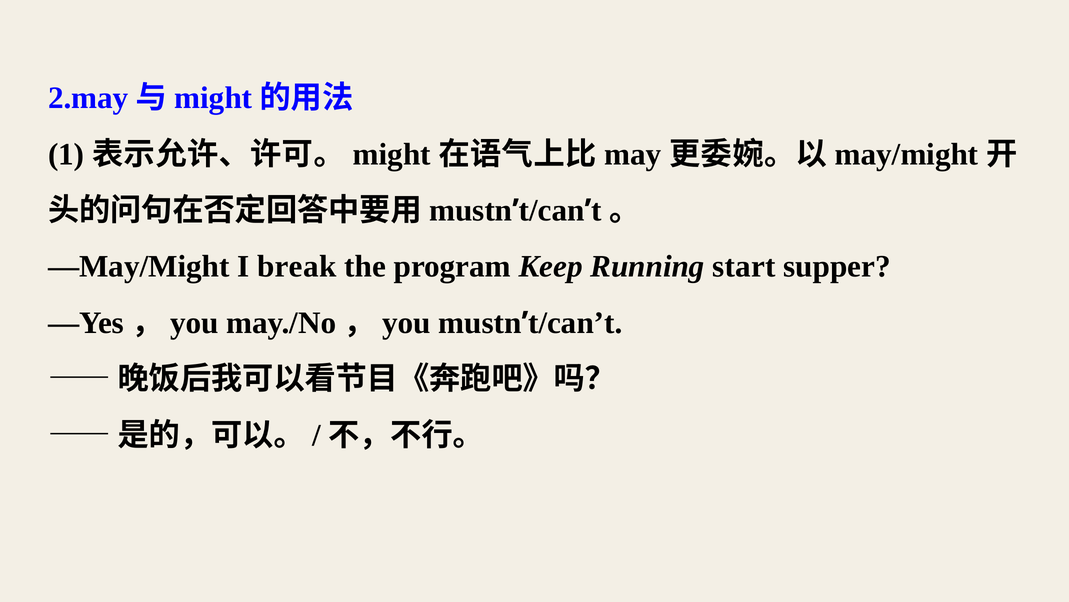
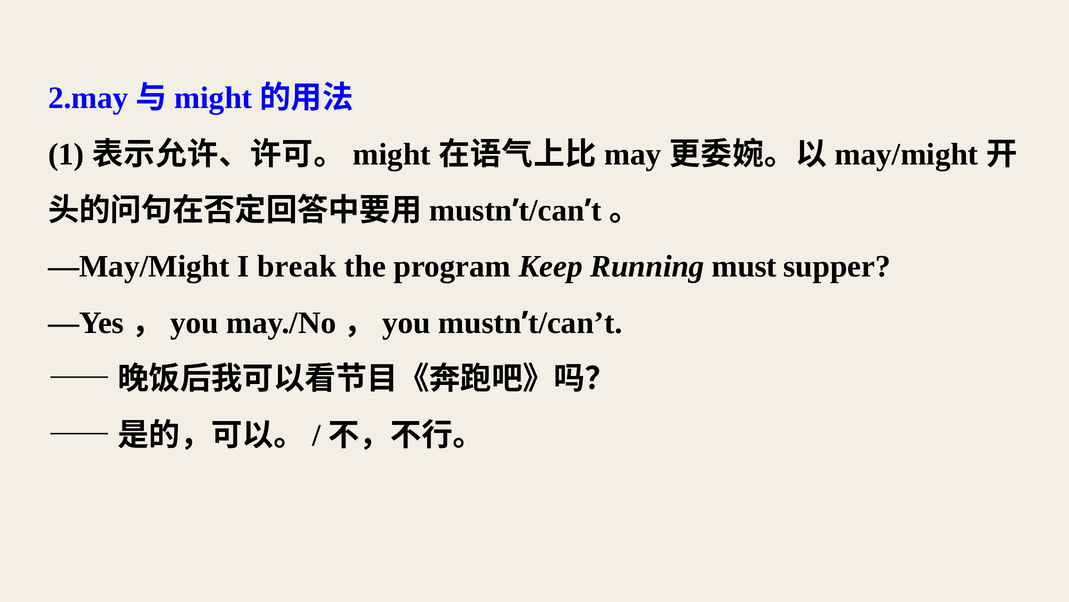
start: start -> must
